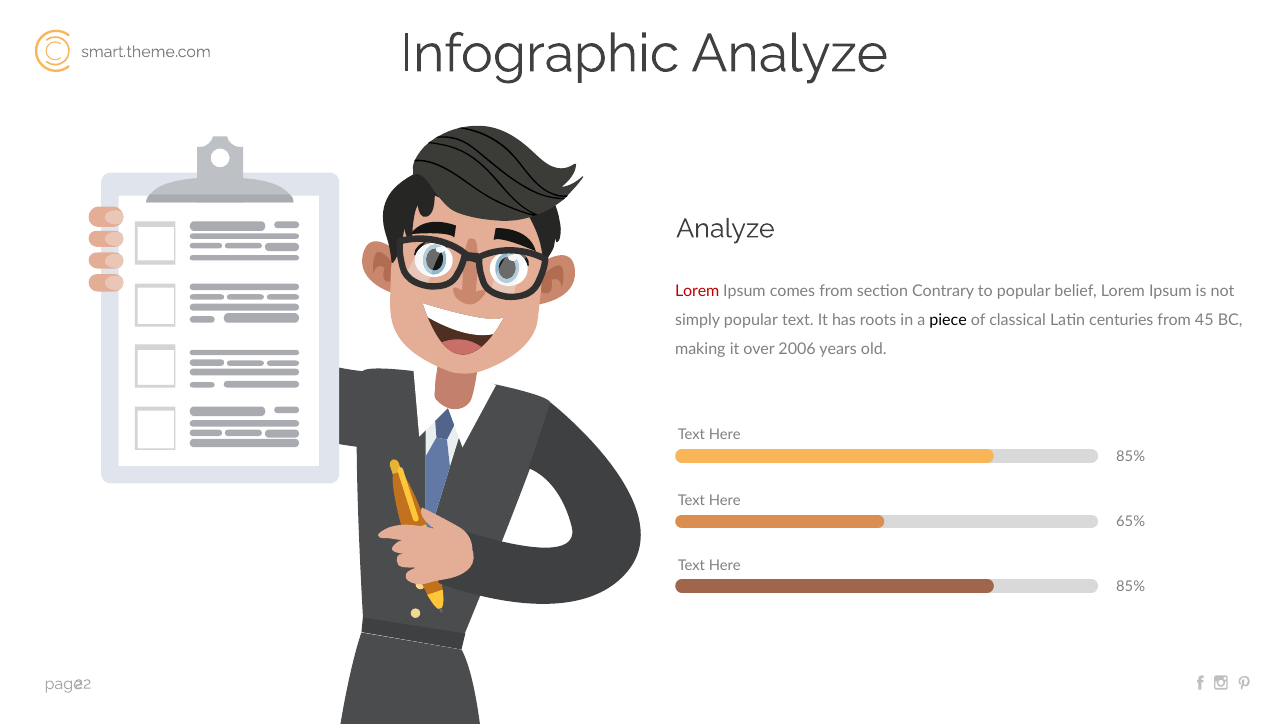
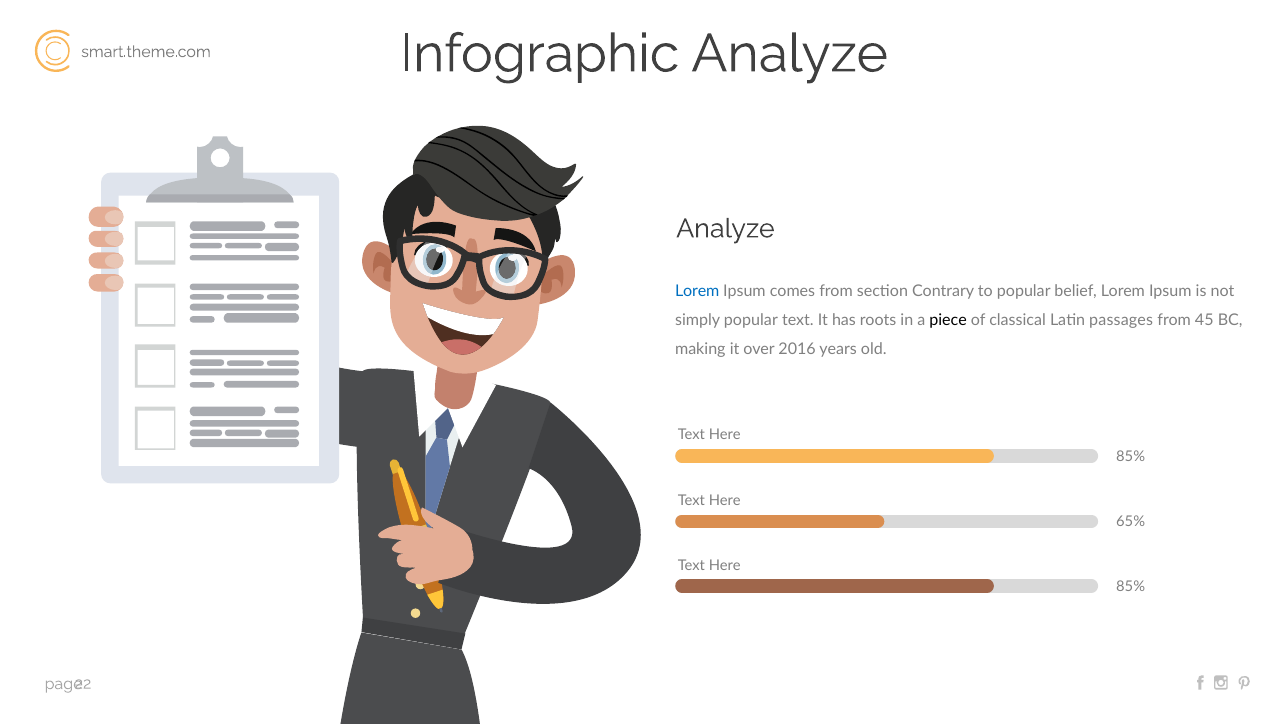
Lorem at (697, 291) colour: red -> blue
centuries: centuries -> passages
2006: 2006 -> 2016
